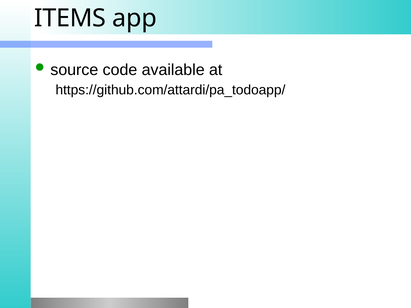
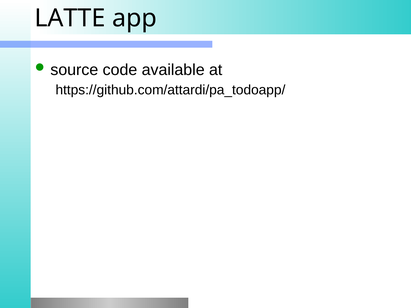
ITEMS: ITEMS -> LATTE
